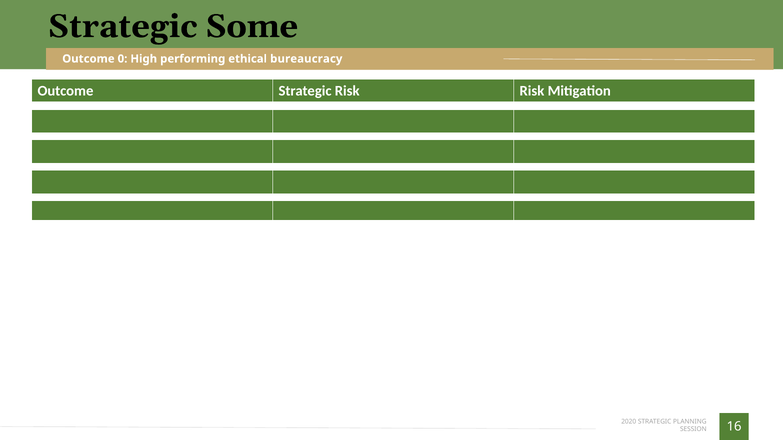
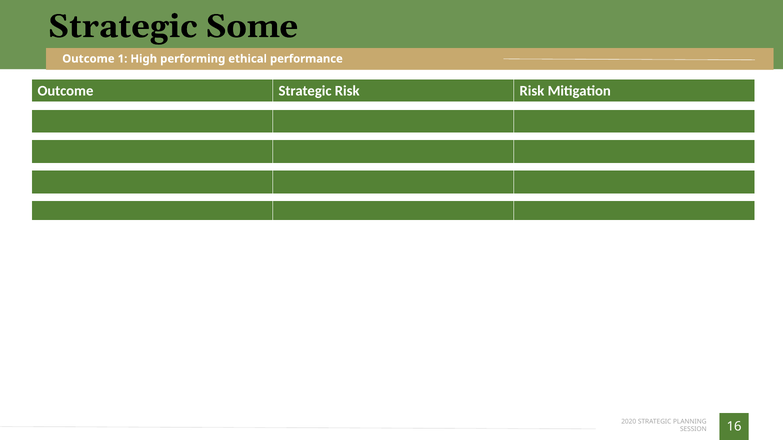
0: 0 -> 1
bureaucracy: bureaucracy -> performance
